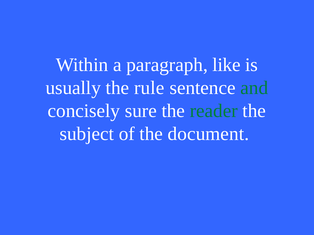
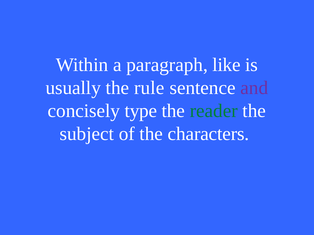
and colour: green -> purple
sure: sure -> type
document: document -> characters
